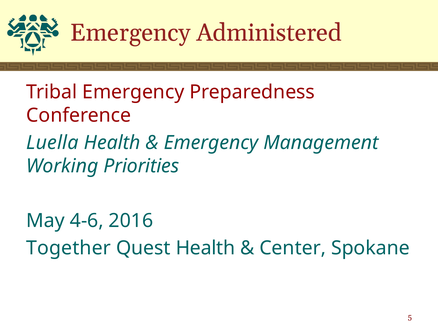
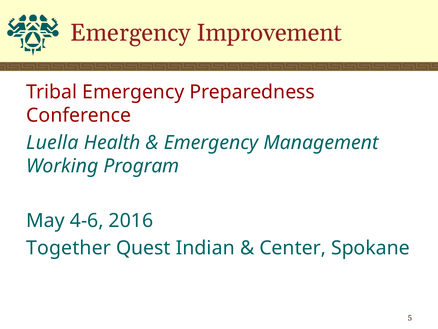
Administered: Administered -> Improvement
Priorities: Priorities -> Program
Quest Health: Health -> Indian
